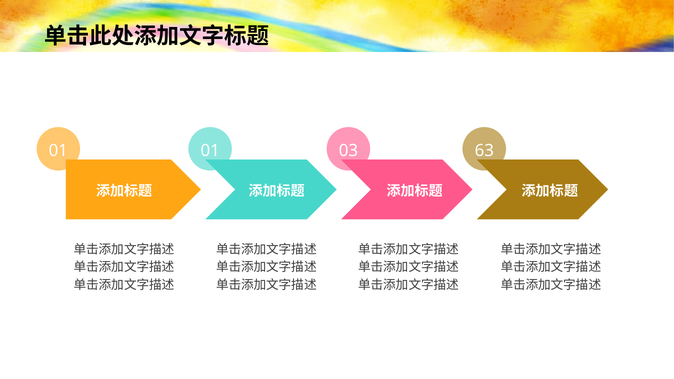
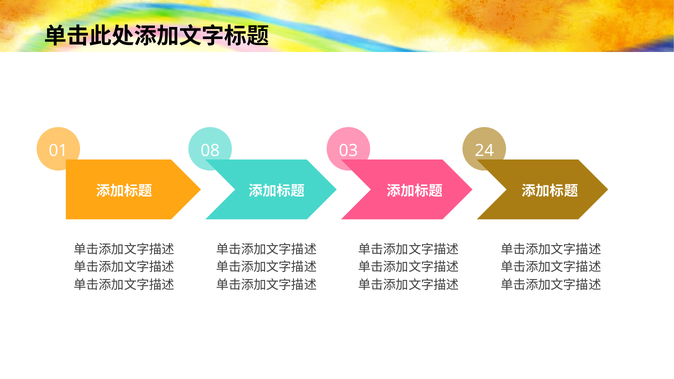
01 01: 01 -> 08
63: 63 -> 24
